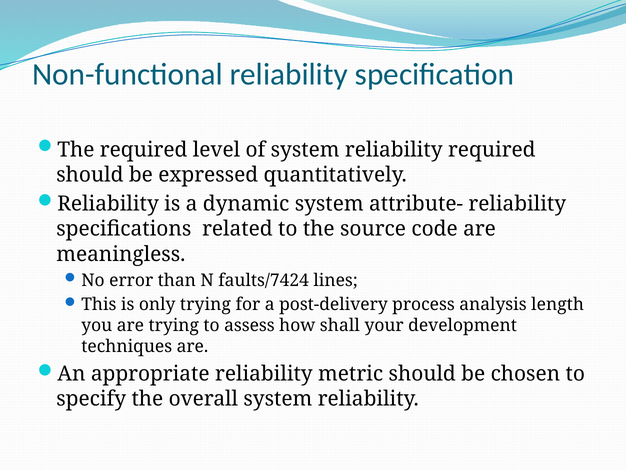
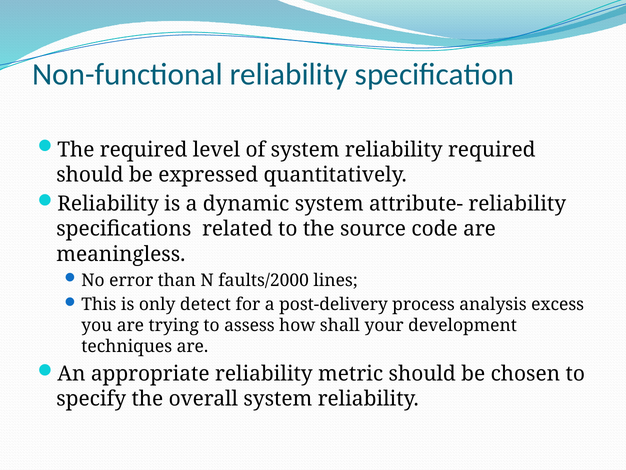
faults/7424: faults/7424 -> faults/2000
only trying: trying -> detect
length: length -> excess
